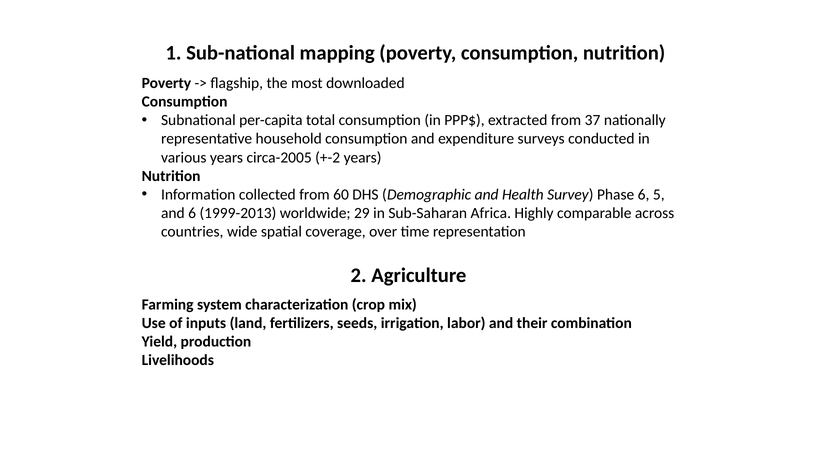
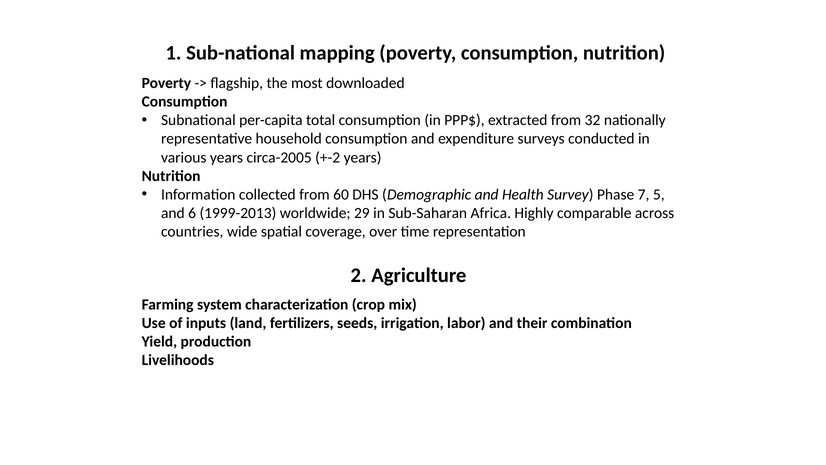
37: 37 -> 32
Phase 6: 6 -> 7
